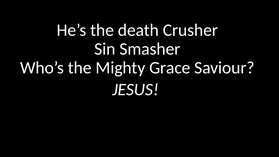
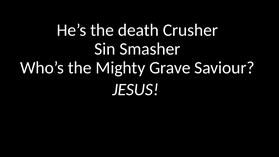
Grace: Grace -> Grave
